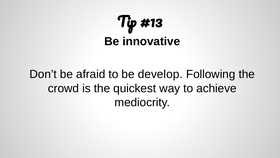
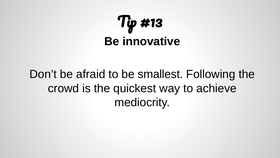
develop: develop -> smallest
